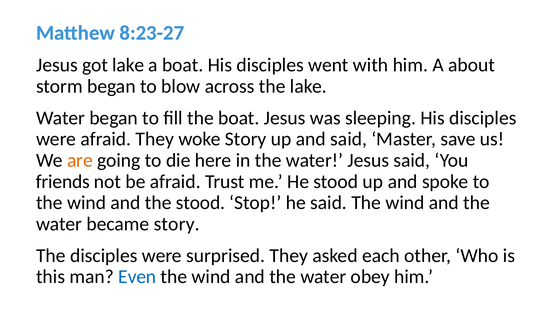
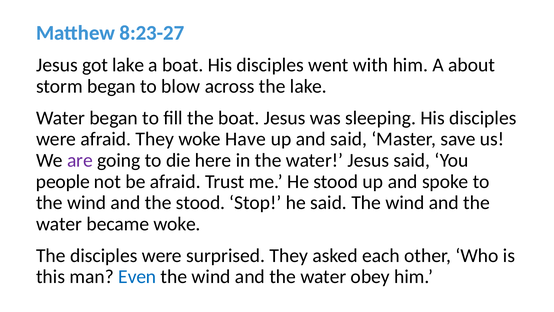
woke Story: Story -> Have
are colour: orange -> purple
friends: friends -> people
became story: story -> woke
